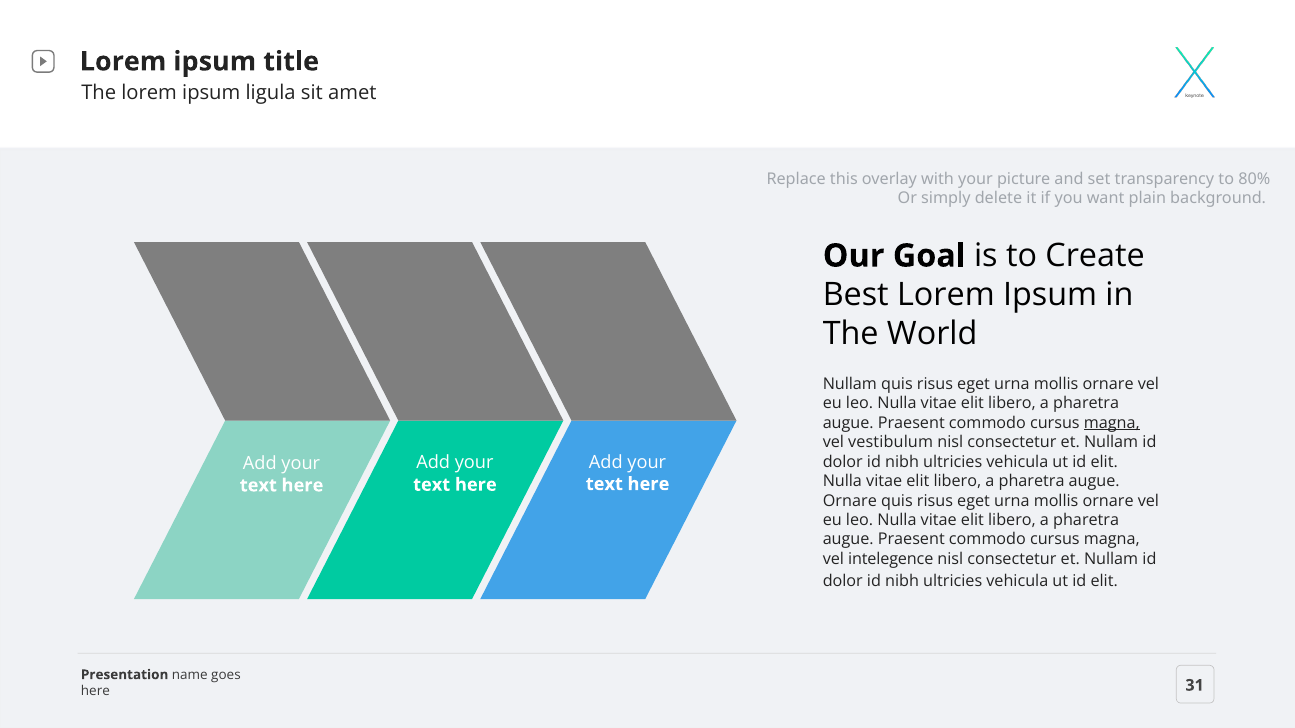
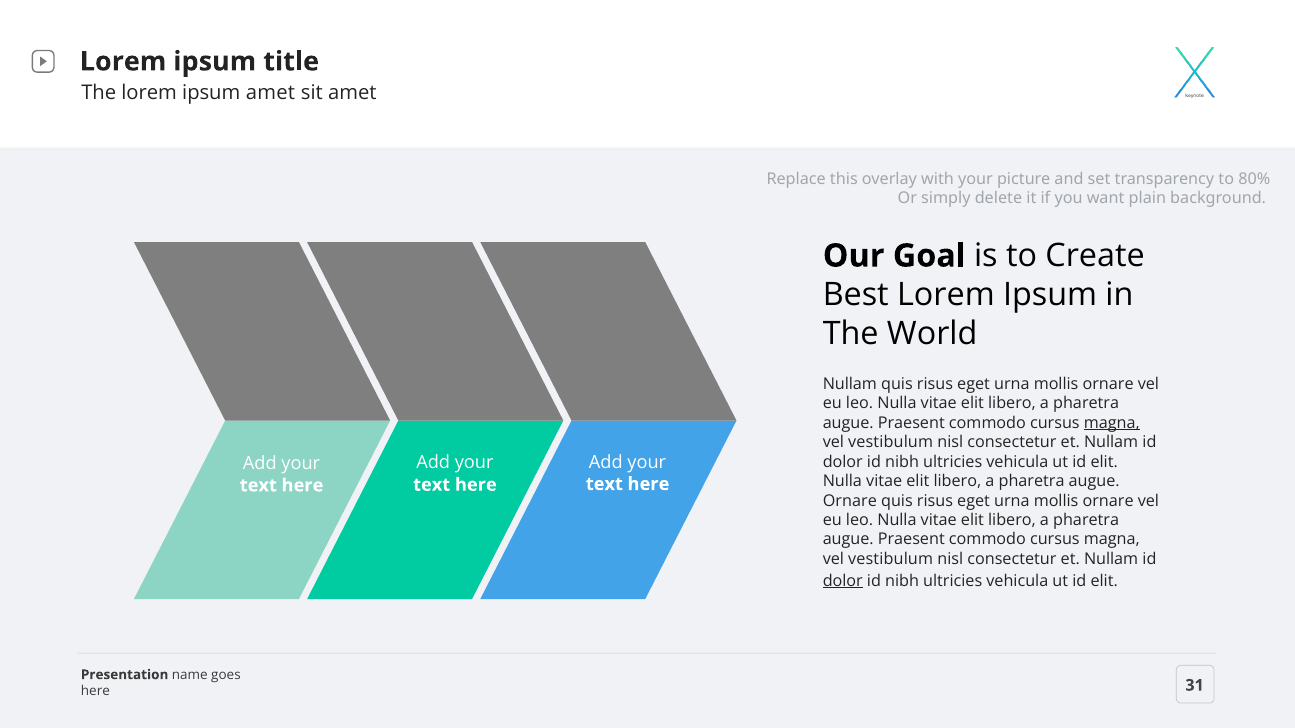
ipsum ligula: ligula -> amet
intelegence at (891, 559): intelegence -> vestibulum
dolor at (843, 581) underline: none -> present
